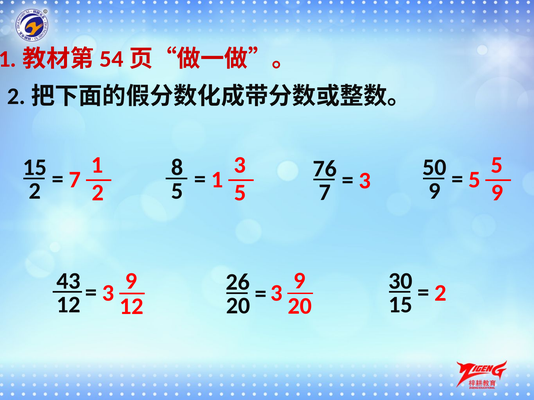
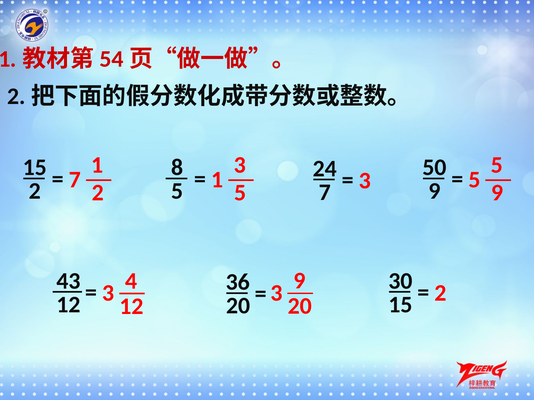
76: 76 -> 24
9 at (131, 281): 9 -> 4
26: 26 -> 36
